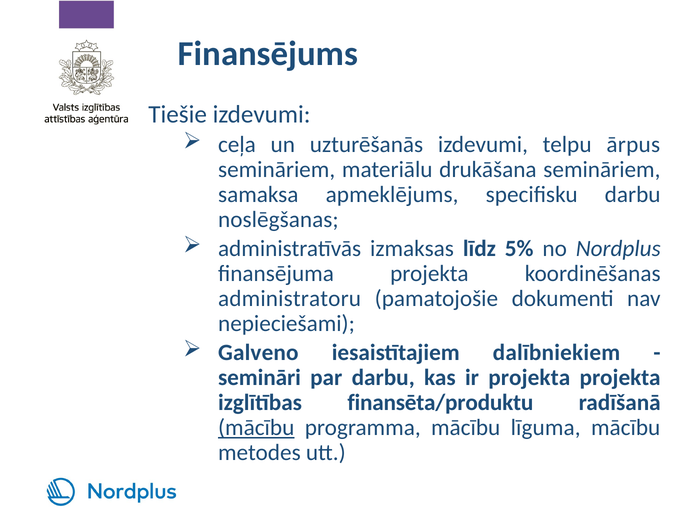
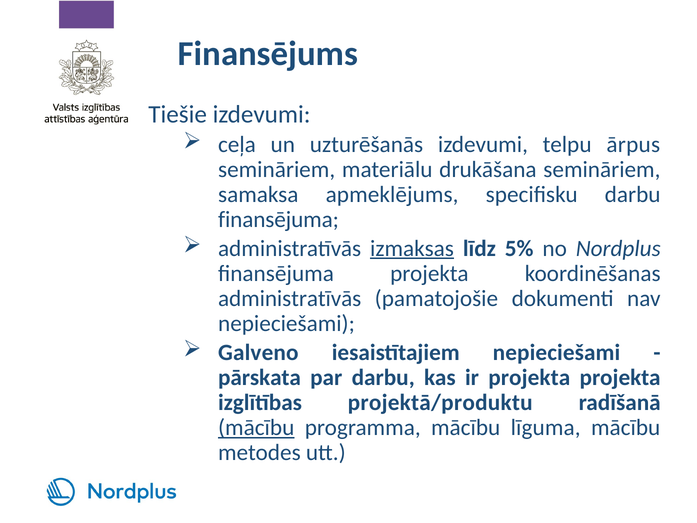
noslēgšanas at (278, 220): noslēgšanas -> finansējuma
izmaksas underline: none -> present
administratoru at (290, 298): administratoru -> administratīvās
iesaistītajiem dalībniekiem: dalībniekiem -> nepieciešami
semināri: semināri -> pārskata
finansēta/produktu: finansēta/produktu -> projektā/produktu
